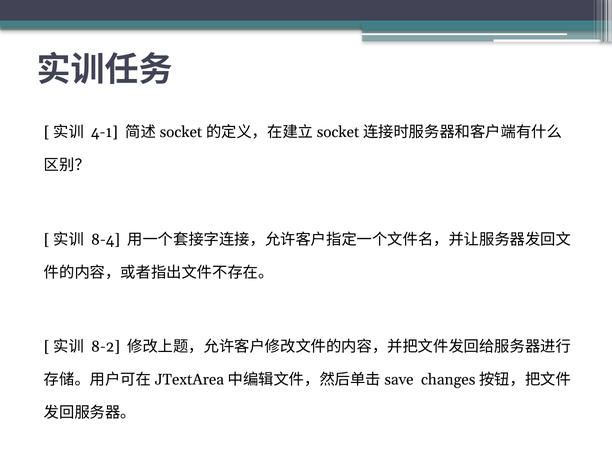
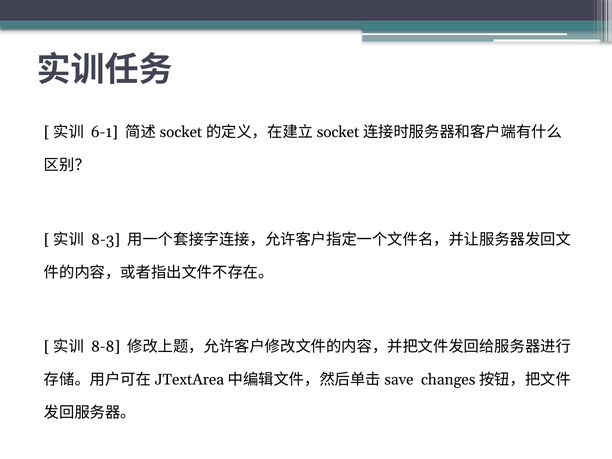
4-1: 4-1 -> 6-1
8-4: 8-4 -> 8-3
8-2: 8-2 -> 8-8
